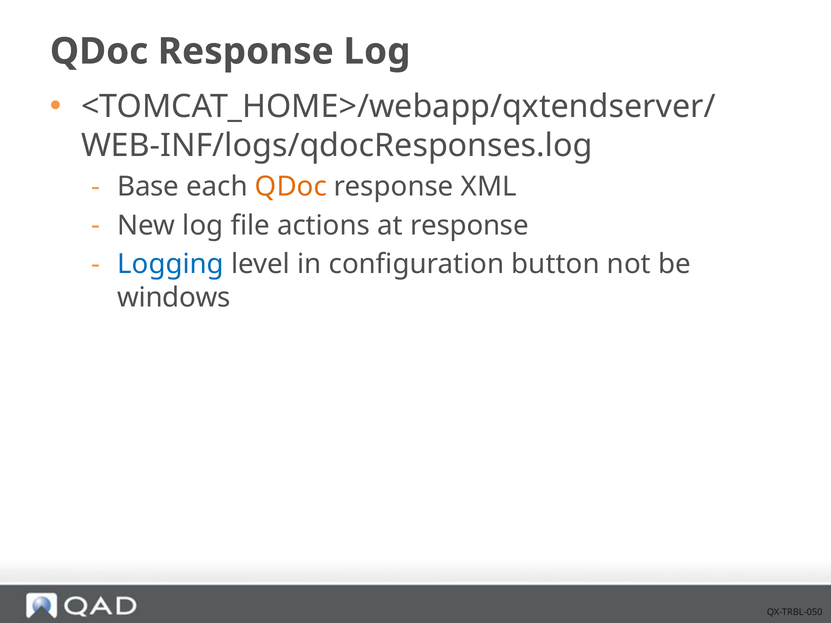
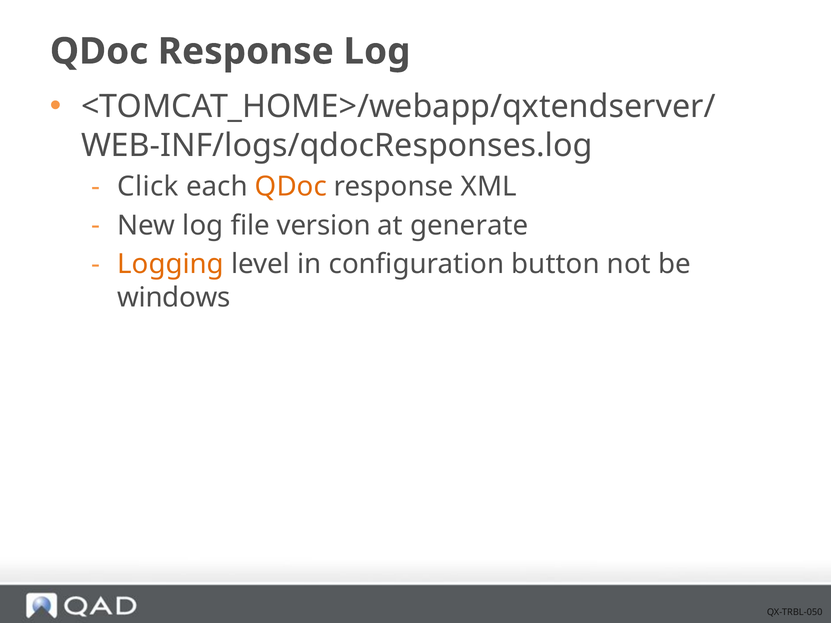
Base: Base -> Click
actions: actions -> version
at response: response -> generate
Logging colour: blue -> orange
